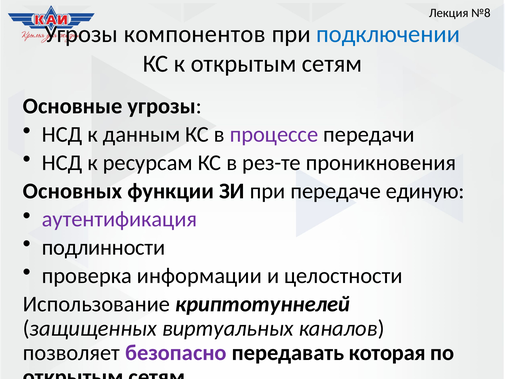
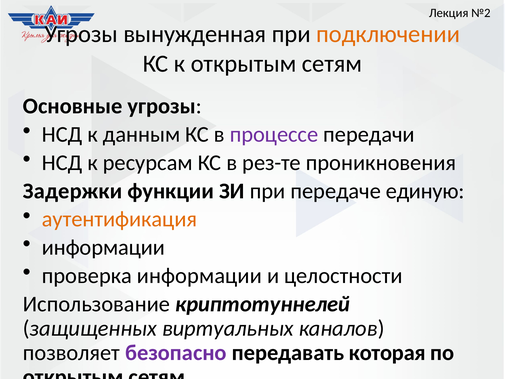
№8: №8 -> №2
компонентов: компонентов -> вынужденная
подключении colour: blue -> orange
Основных: Основных -> Задержки
аутентификация colour: purple -> orange
подлинности at (103, 247): подлинности -> информации
